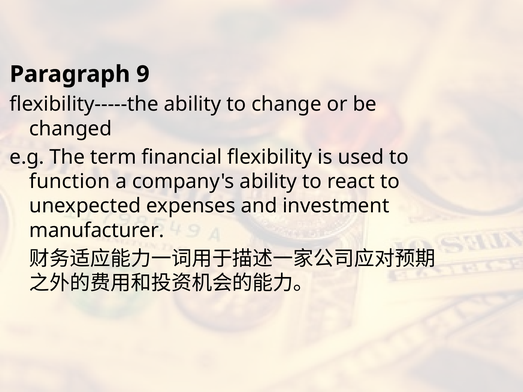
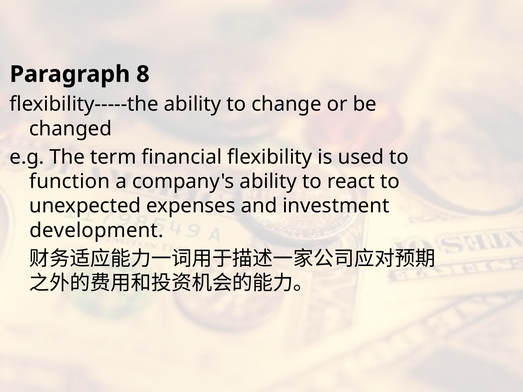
9: 9 -> 8
manufacturer: manufacturer -> development
